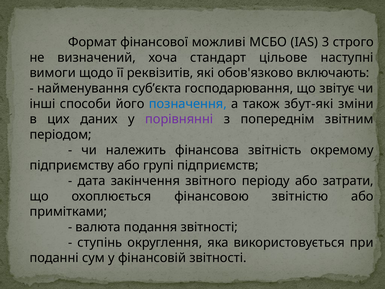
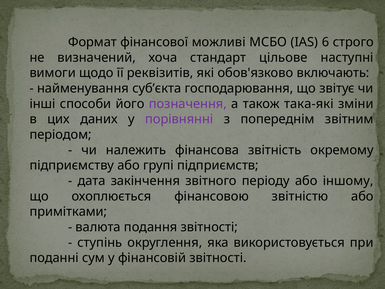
3: 3 -> 6
позначення colour: blue -> purple
збут-які: збут-які -> така-які
затрати: затрати -> іншому
